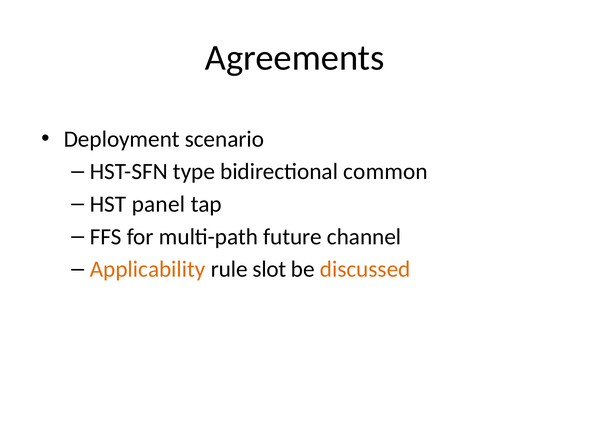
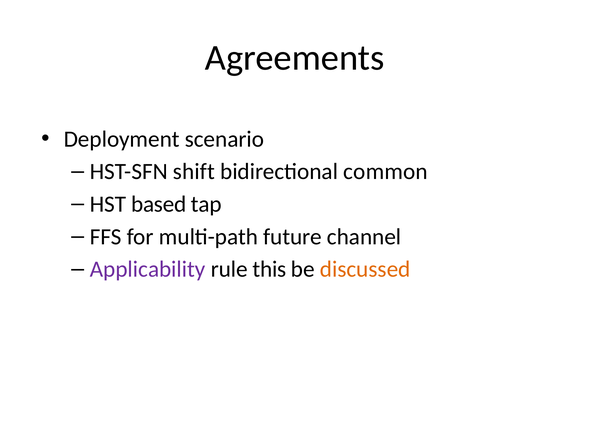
type: type -> shift
panel: panel -> based
Applicability colour: orange -> purple
slot: slot -> this
